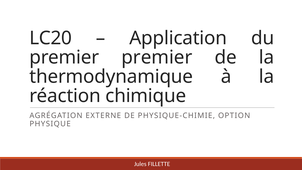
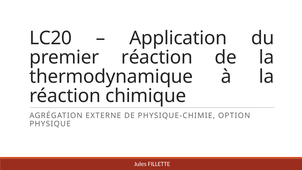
premier premier: premier -> réaction
